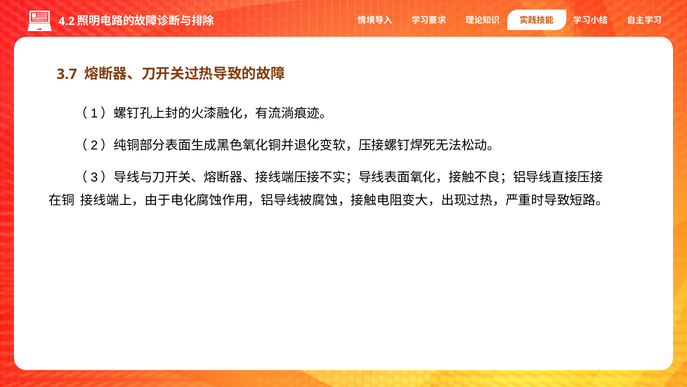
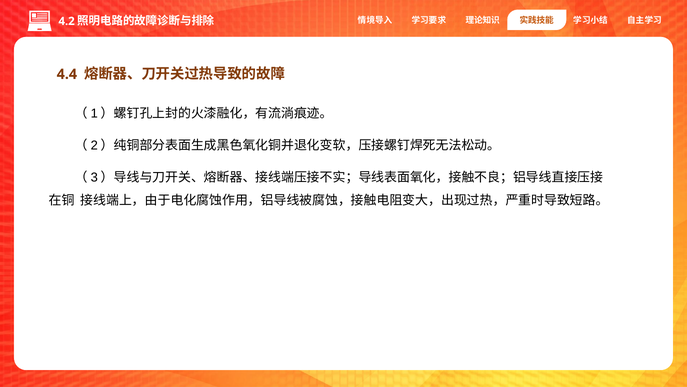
3.7: 3.7 -> 4.4
